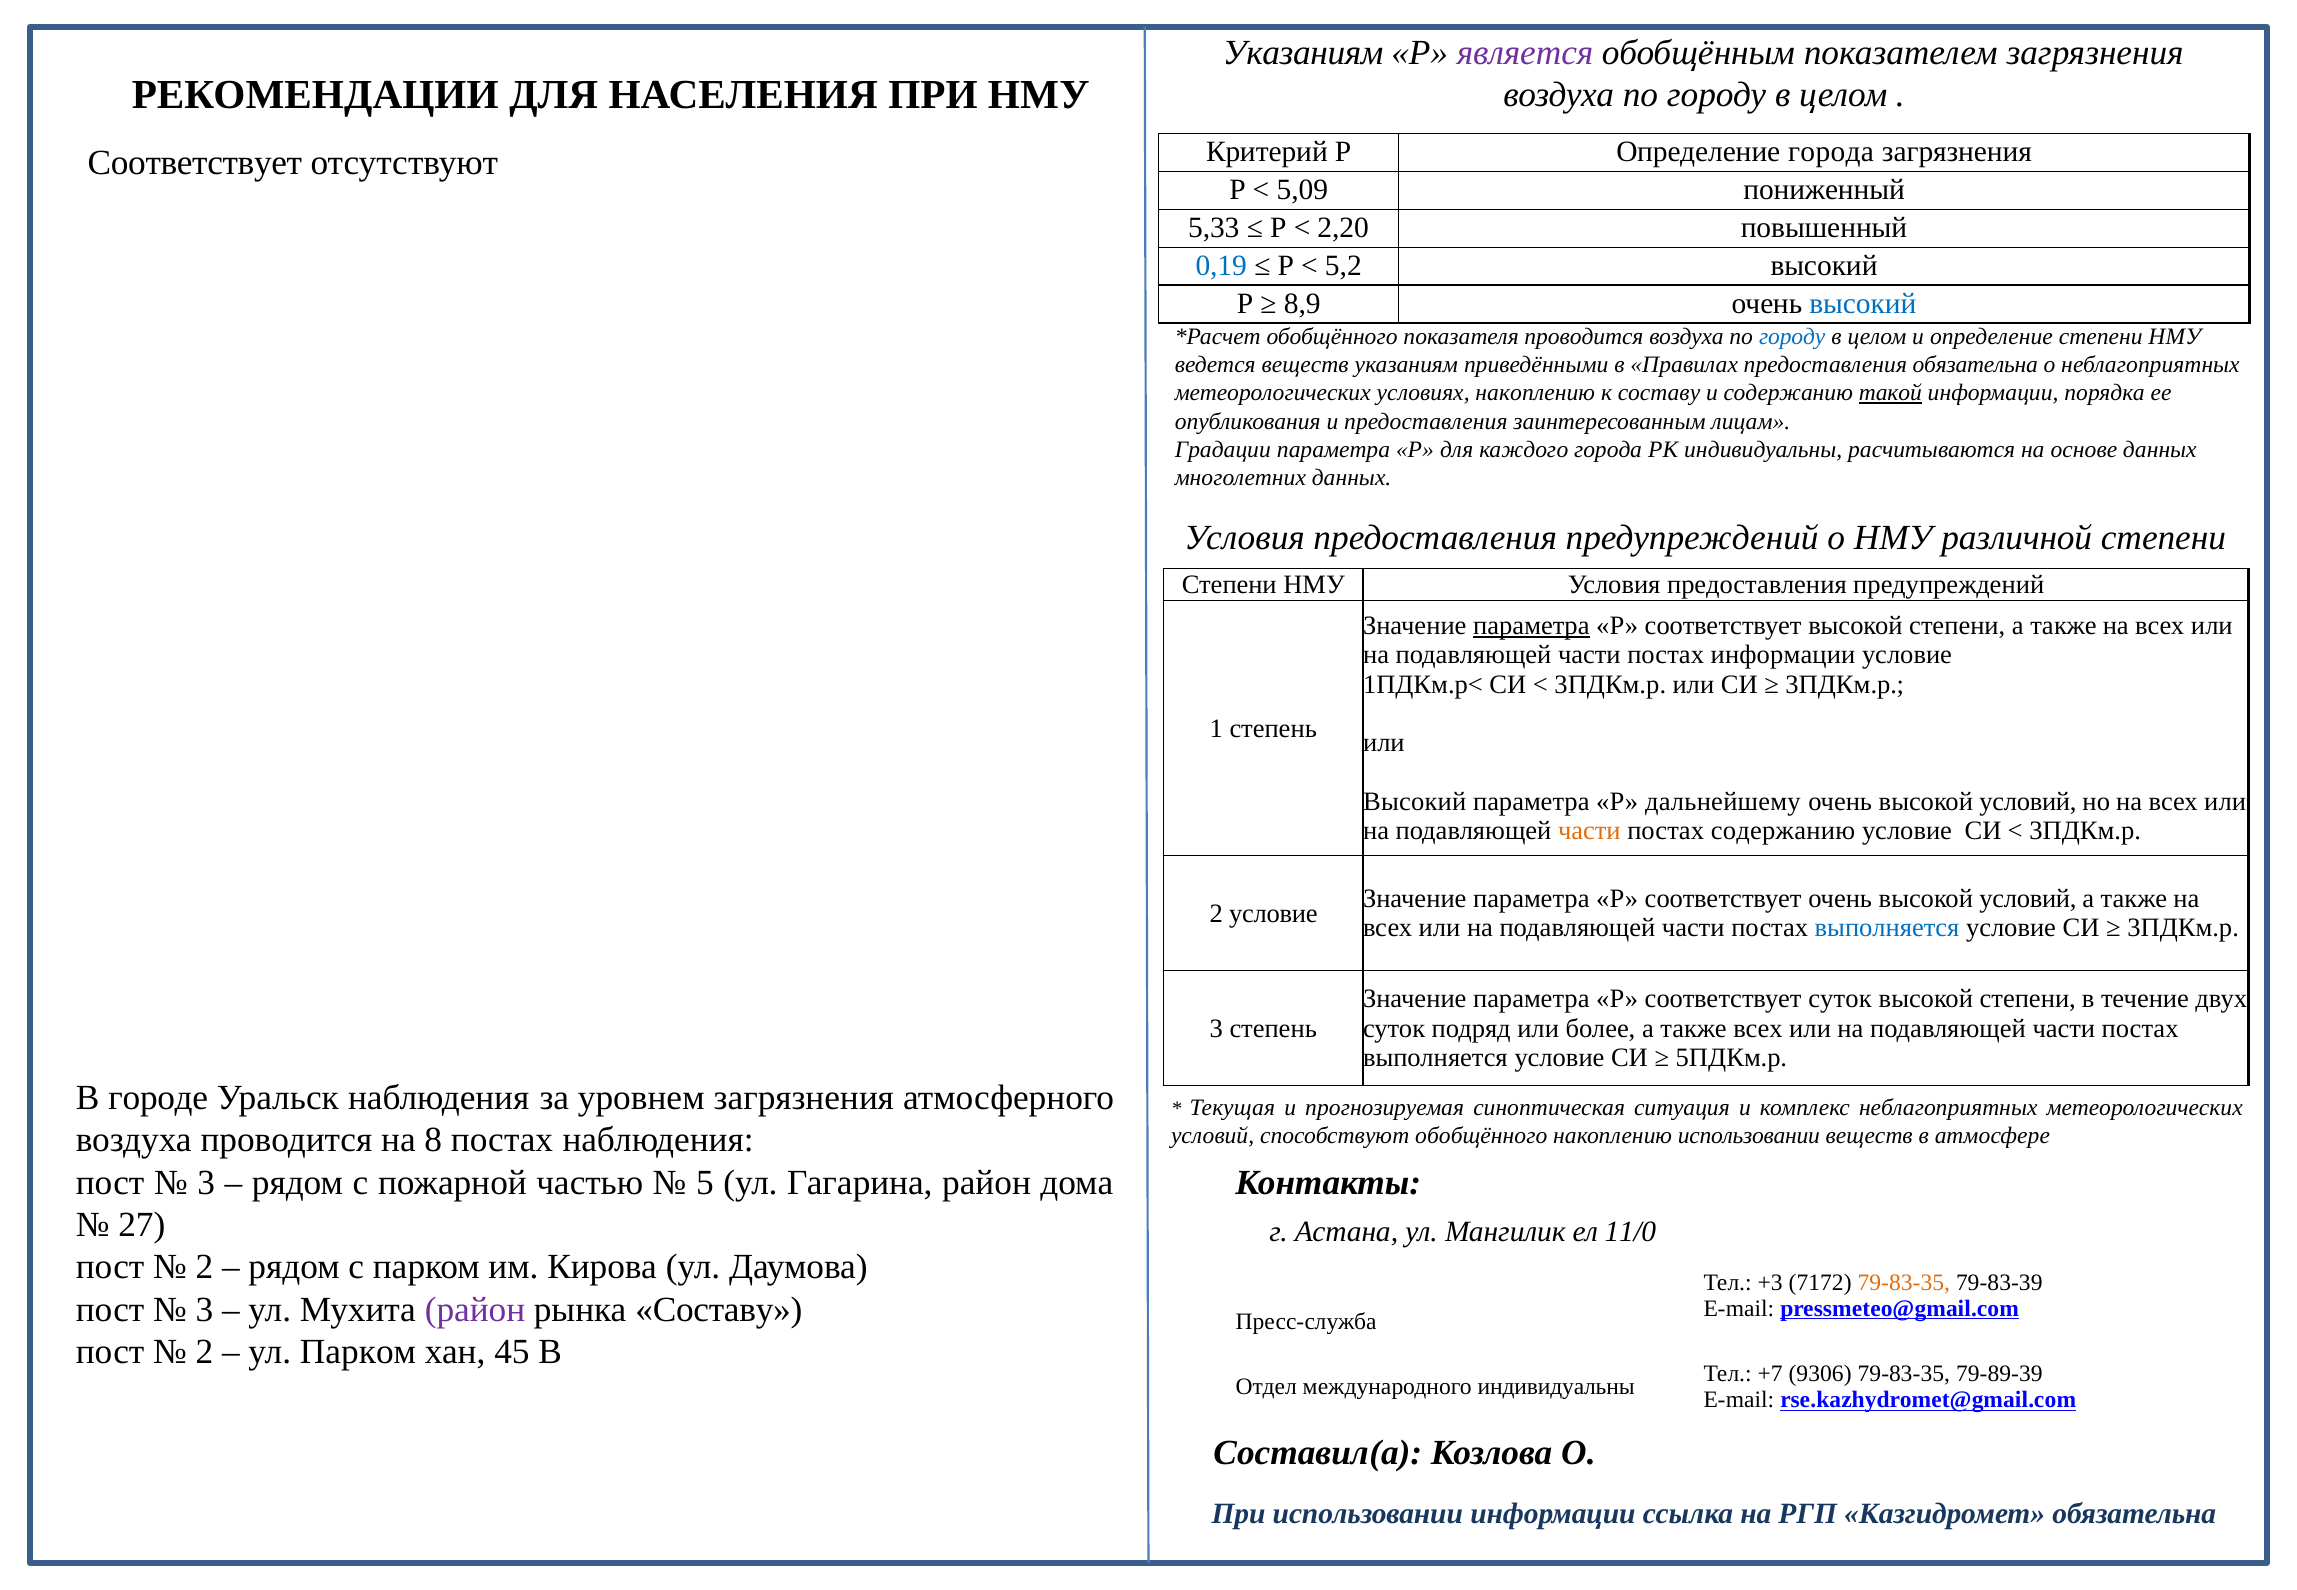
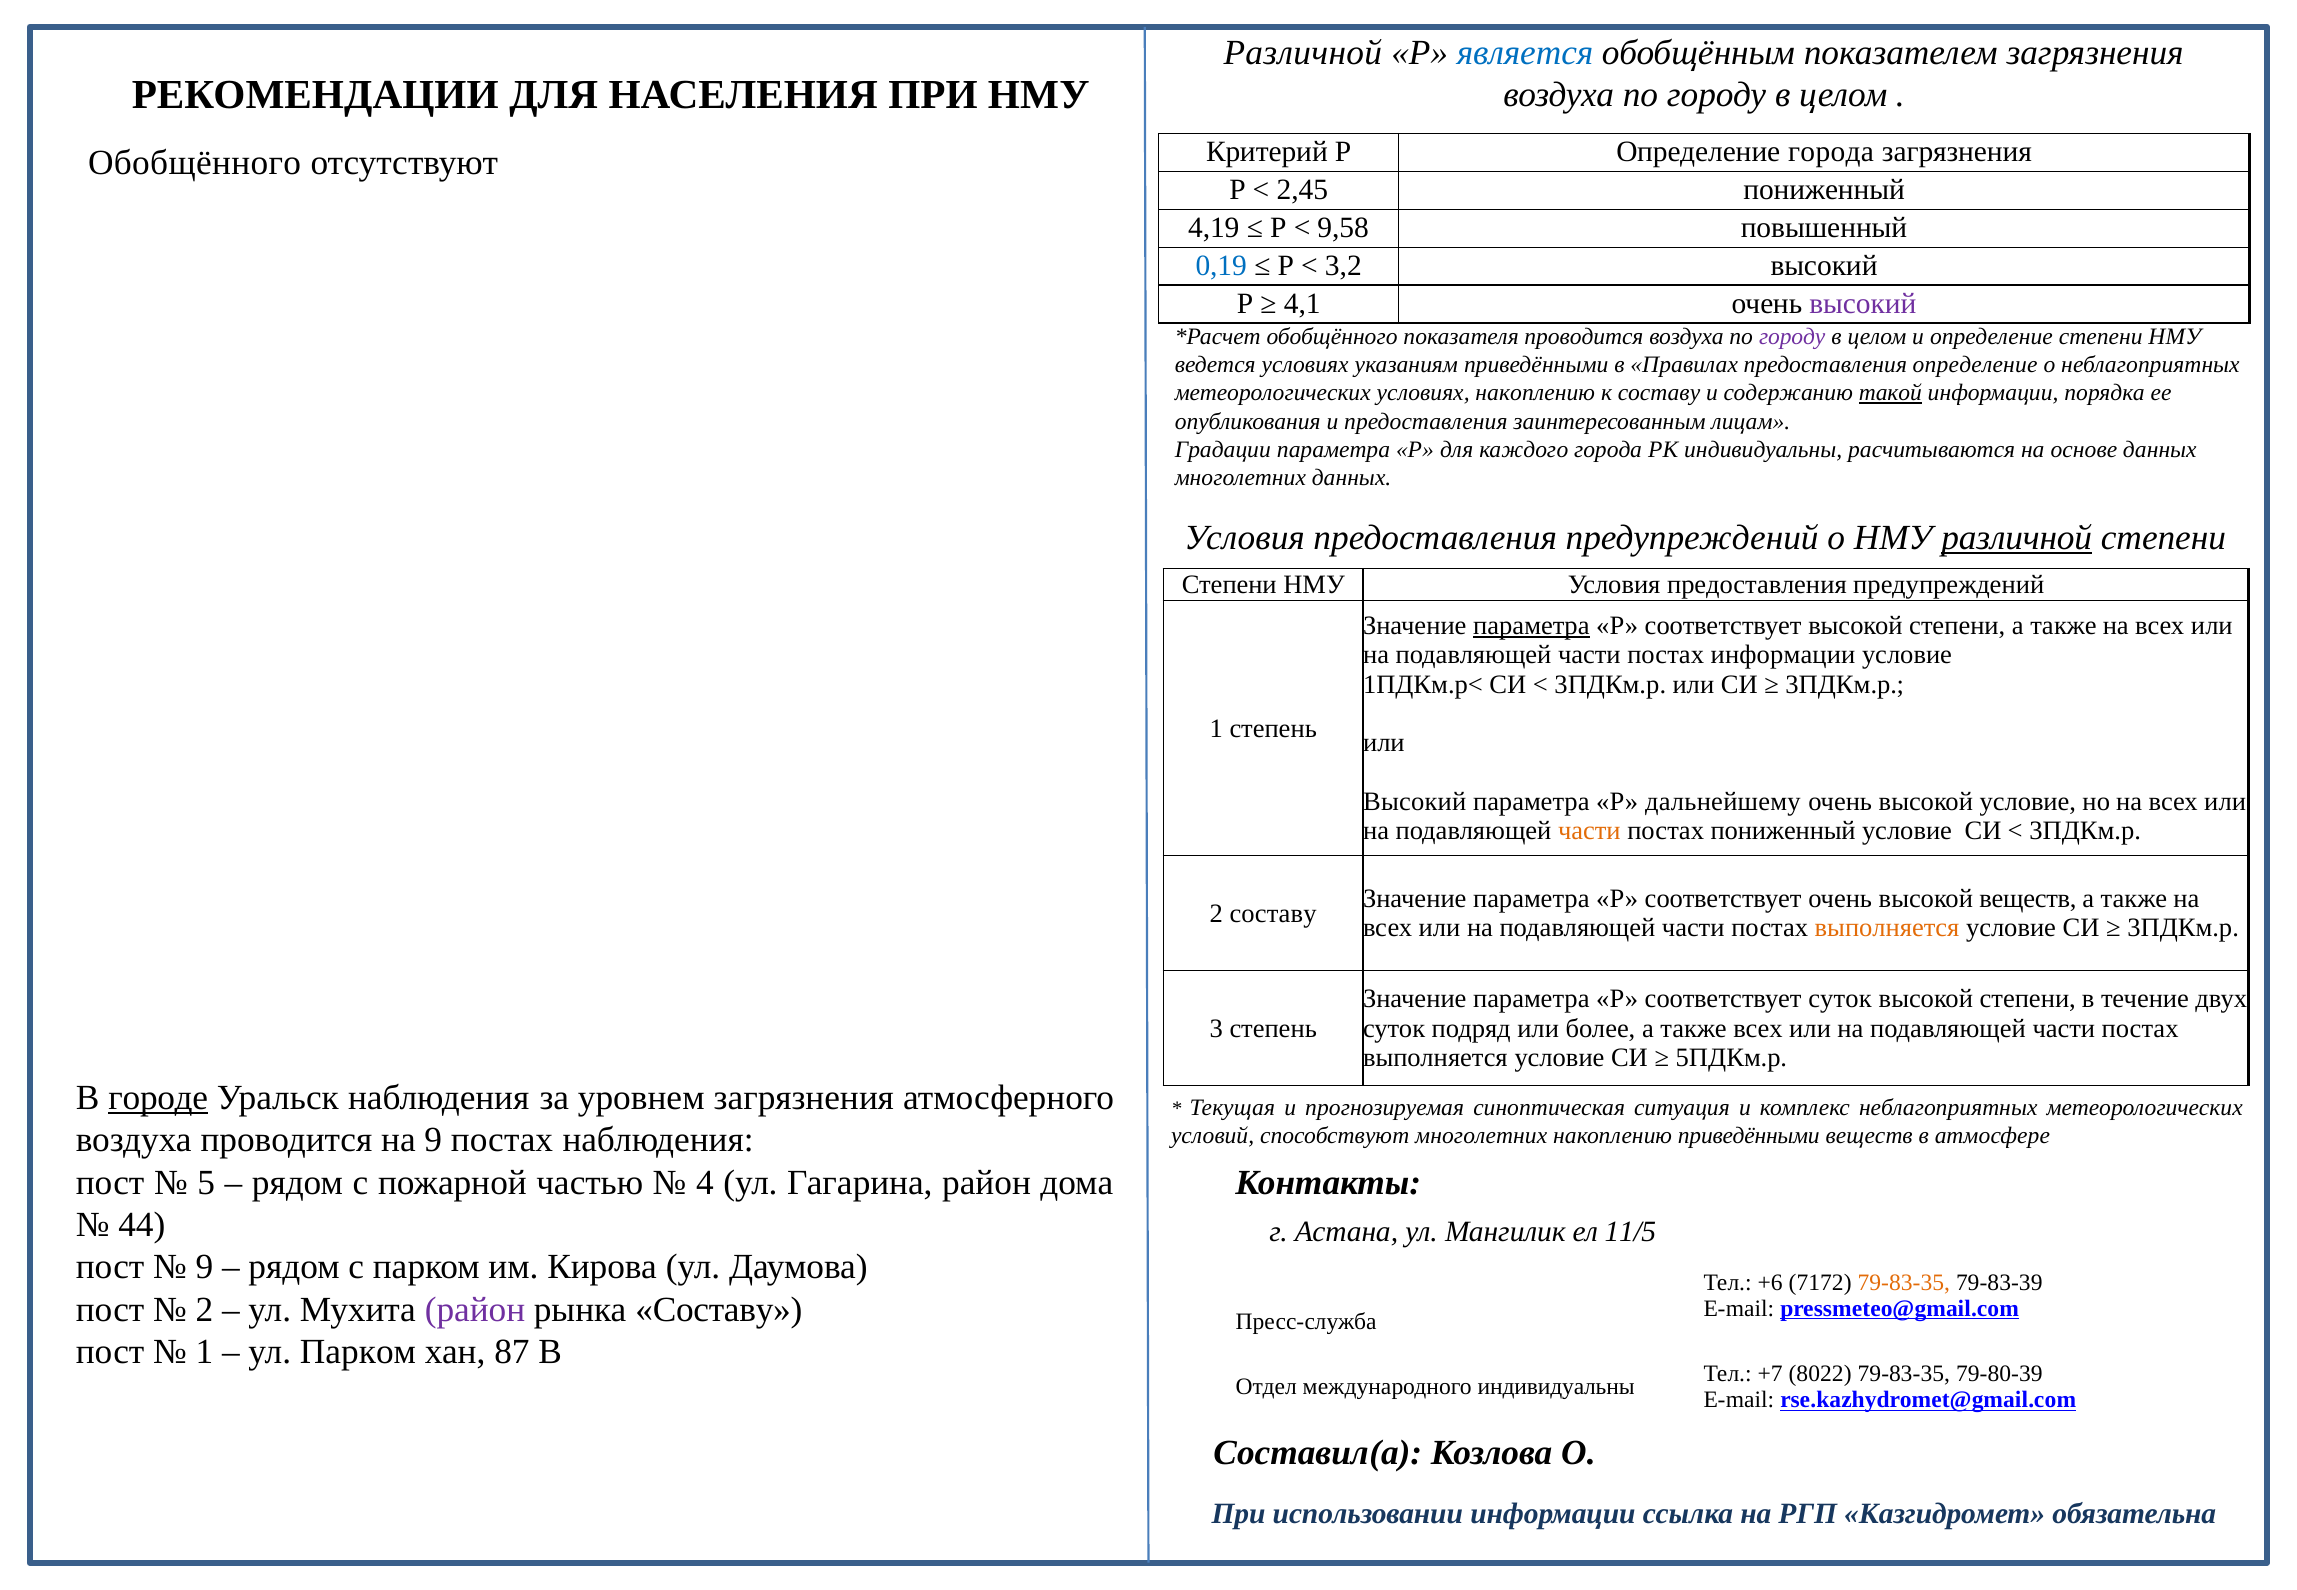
Указаниям at (1303, 53): Указаниям -> Различной
является colour: purple -> blue
Соответствует at (195, 163): Соответствует -> Обобщённого
5,09: 5,09 -> 2,45
5,33: 5,33 -> 4,19
2,20: 2,20 -> 9,58
5,2: 5,2 -> 3,2
8,9: 8,9 -> 4,1
высокий at (1863, 304) colour: blue -> purple
городу at (1792, 337) colour: blue -> purple
ведется веществ: веществ -> условиях
предоставления обязательна: обязательна -> определение
различной at (2017, 538) underline: none -> present
условий at (2028, 802): условий -> условие
постах содержанию: содержанию -> пониженный
соответствует очень высокой условий: условий -> веществ
2 условие: условие -> составу
выполняется at (1887, 928) colour: blue -> orange
городе underline: none -> present
на 8: 8 -> 9
способствуют обобщённого: обобщённого -> многолетних
накоплению использовании: использовании -> приведёнными
3 at (206, 1183): 3 -> 5
5: 5 -> 4
27: 27 -> 44
11/0: 11/0 -> 11/5
2 at (204, 1267): 2 -> 9
+3: +3 -> +6
3 at (204, 1310): 3 -> 2
2 at (204, 1352): 2 -> 1
45: 45 -> 87
9306: 9306 -> 8022
79-89-39: 79-89-39 -> 79-80-39
